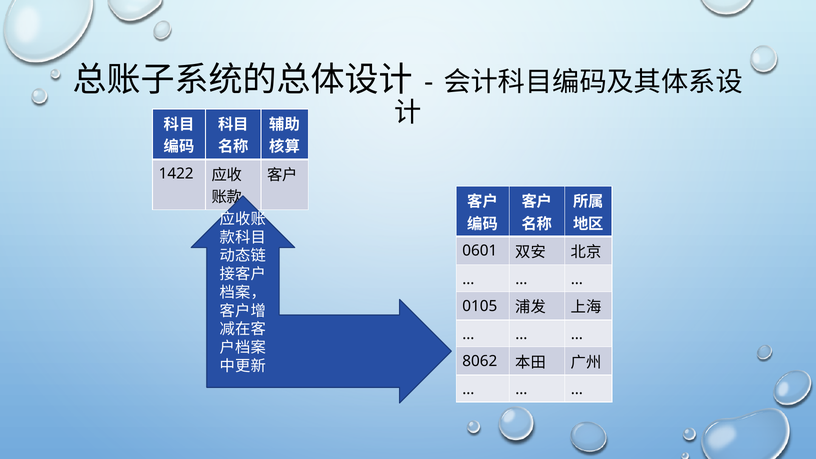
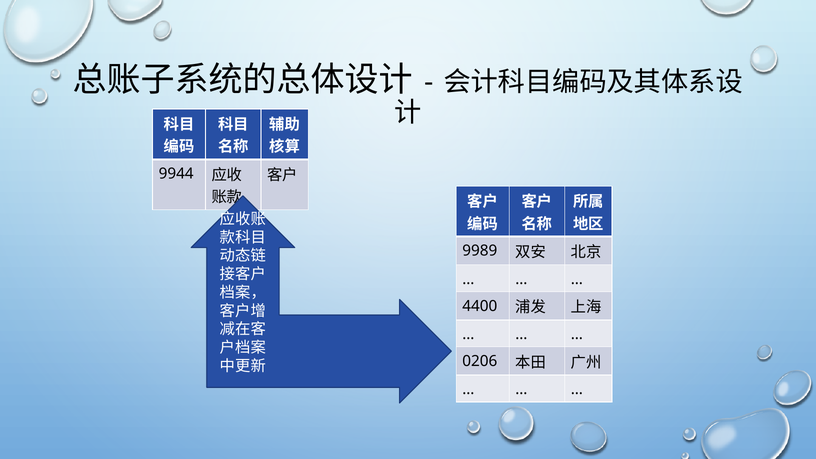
1422: 1422 -> 9944
0601: 0601 -> 9989
0105: 0105 -> 4400
8062: 8062 -> 0206
